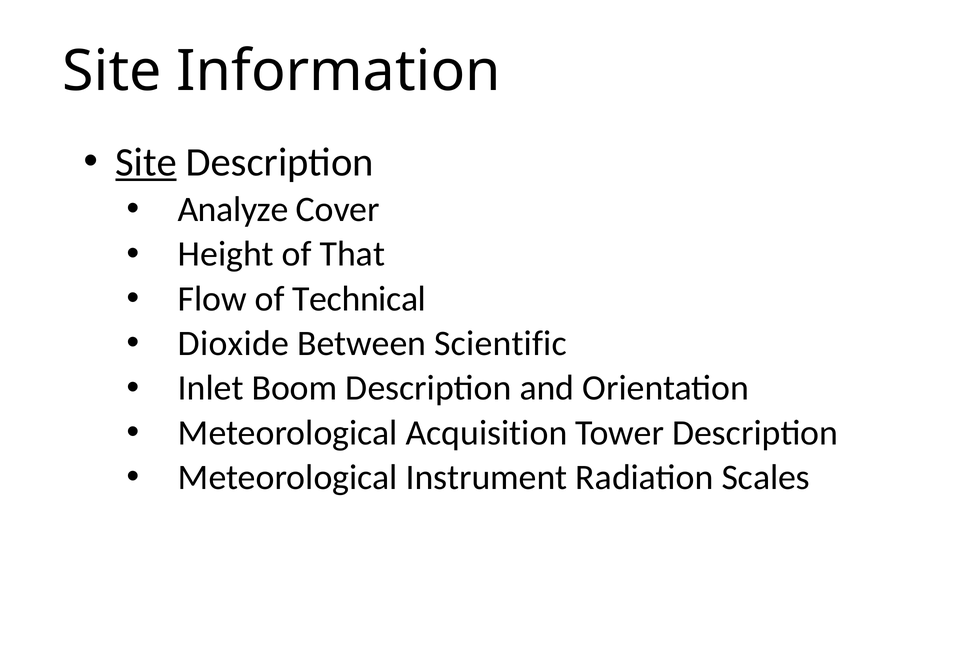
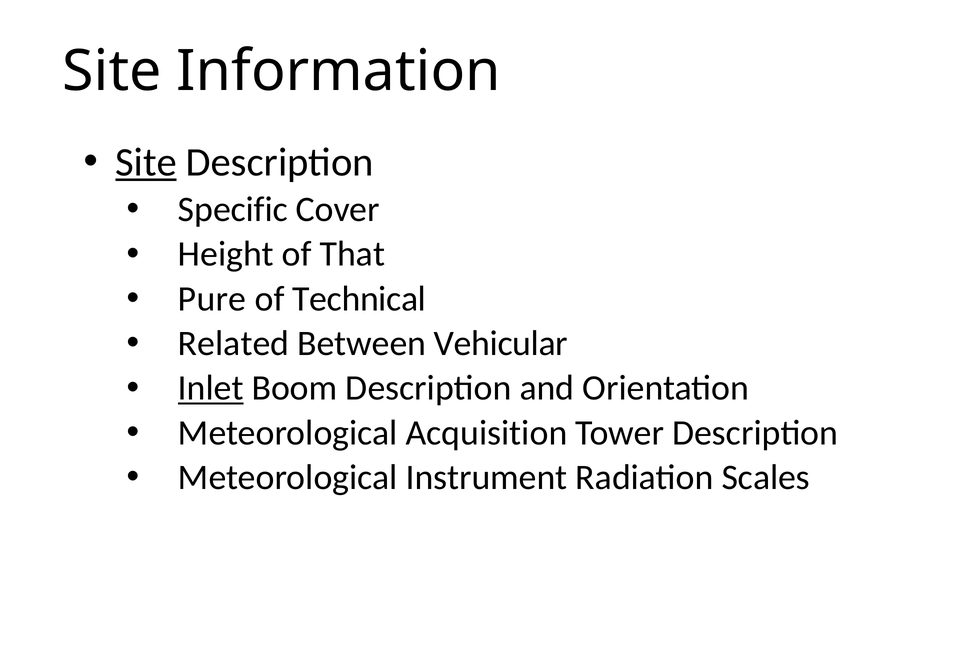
Analyze: Analyze -> Specific
Flow: Flow -> Pure
Dioxide: Dioxide -> Related
Scientific: Scientific -> Vehicular
Inlet underline: none -> present
